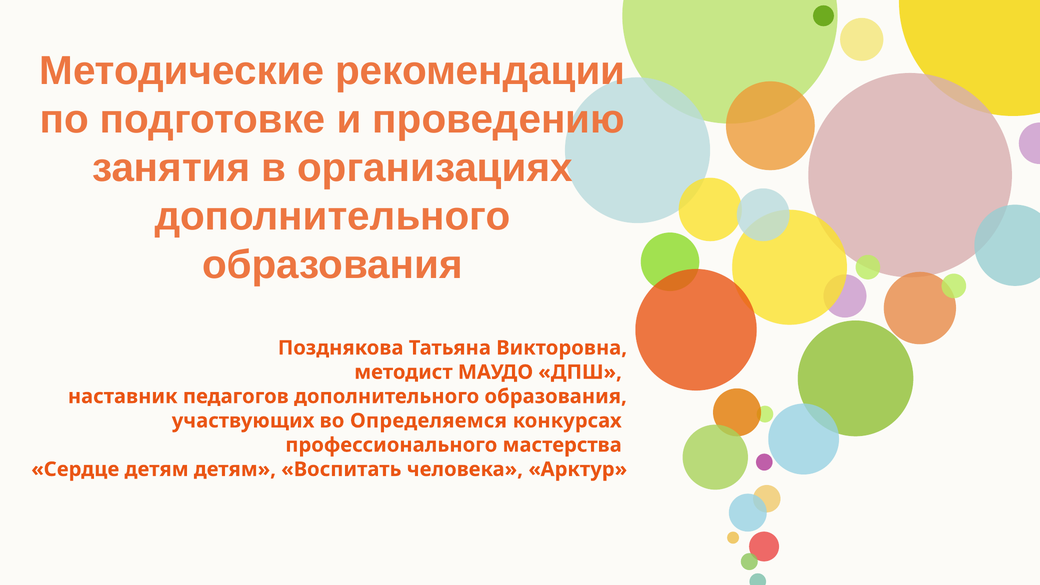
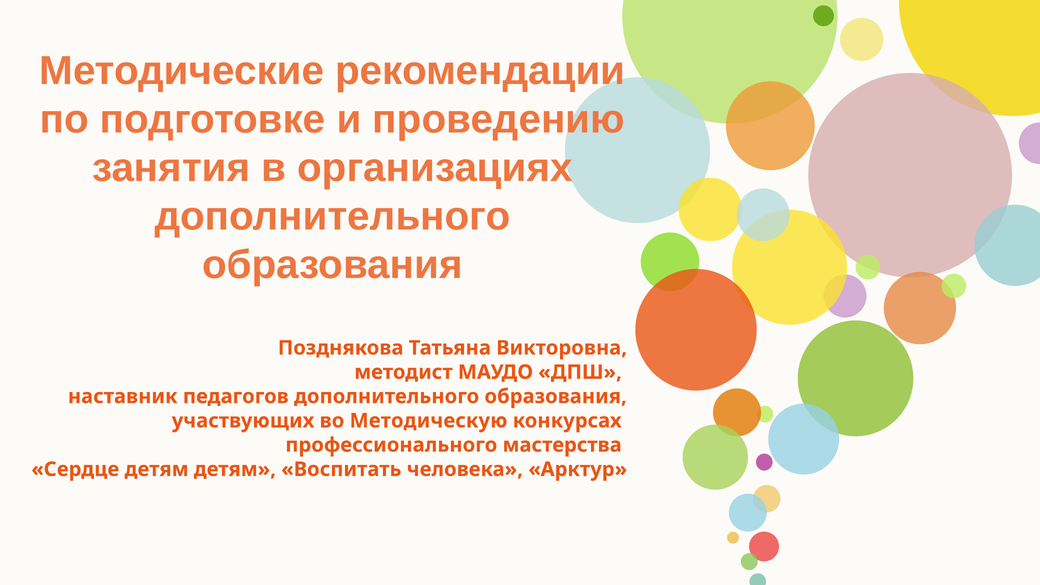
Определяемся: Определяемся -> Методическую
